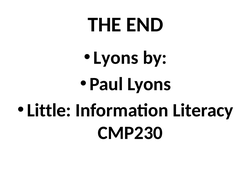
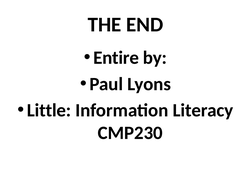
Lyons at (116, 58): Lyons -> Entire
